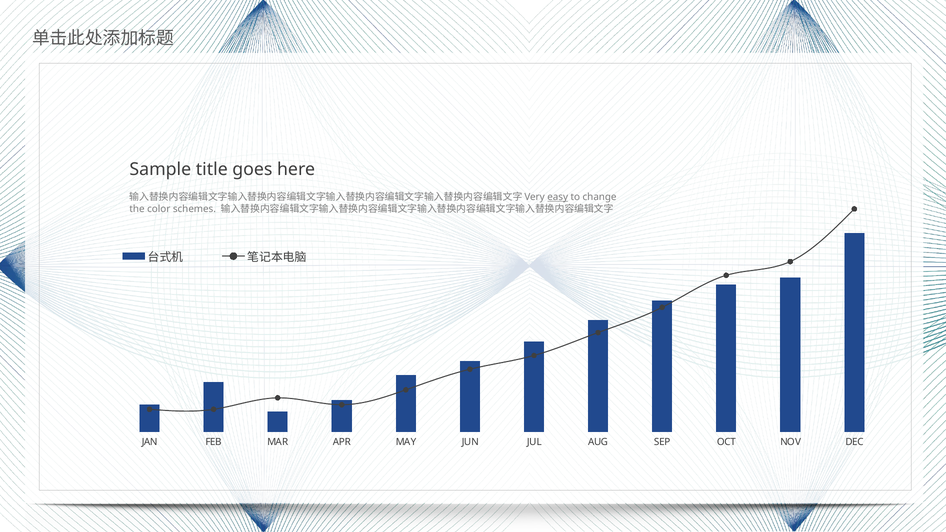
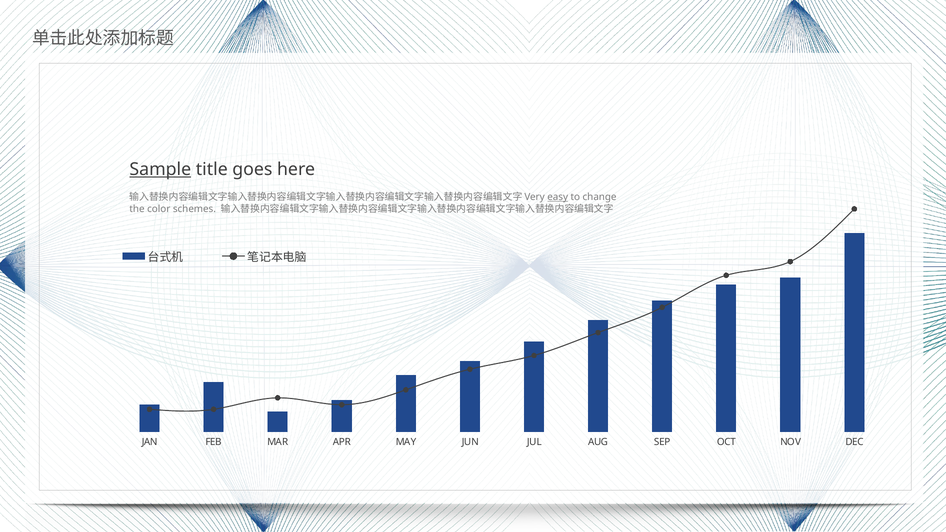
Sample underline: none -> present
